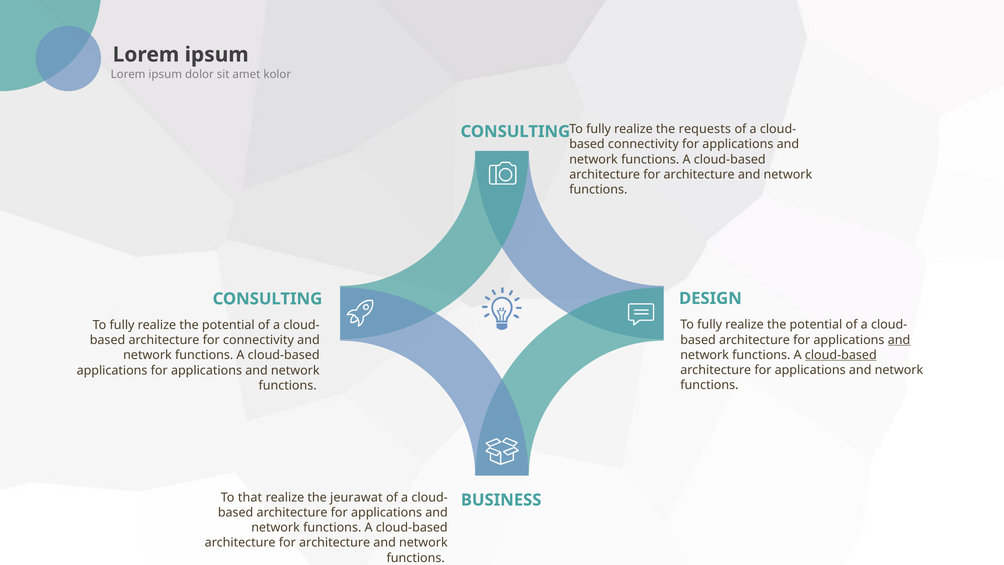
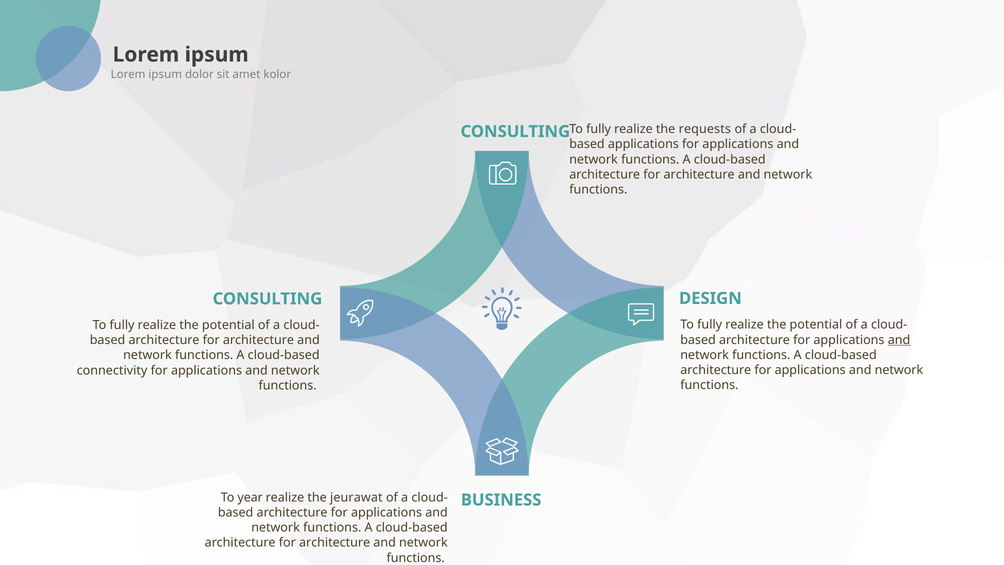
connectivity at (643, 144): connectivity -> applications
connectivity at (258, 340): connectivity -> architecture
cloud-based at (841, 355) underline: present -> none
applications at (112, 370): applications -> connectivity
that: that -> year
